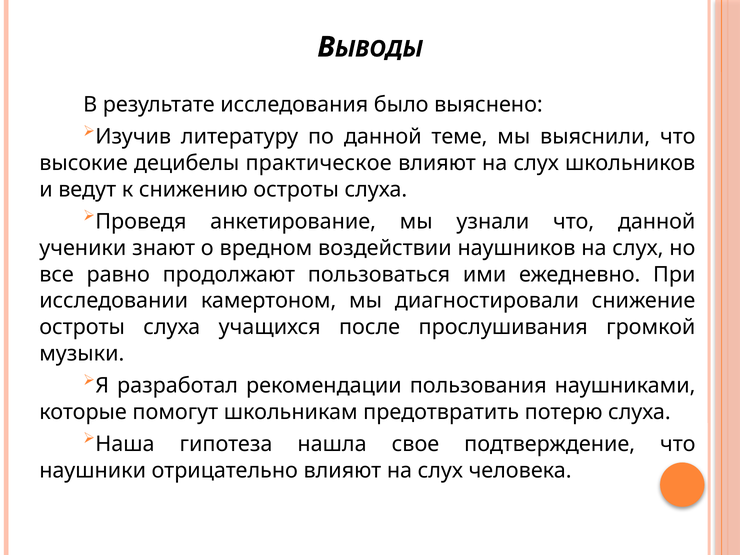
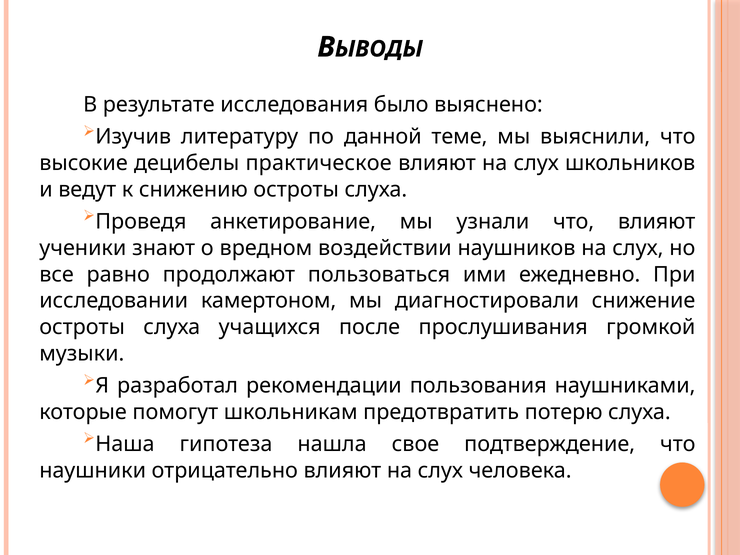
что данной: данной -> влияют
